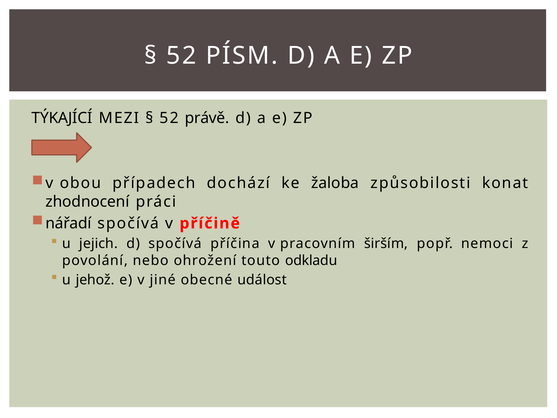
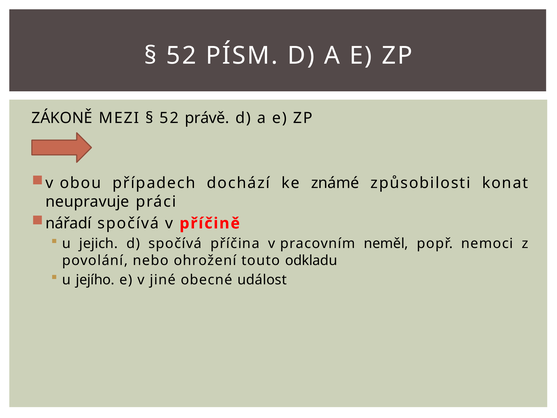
TÝKAJÍCÍ: TÝKAJÍCÍ -> ZÁKONĚ
žaloba: žaloba -> známé
zhodnocení: zhodnocení -> neupravuje
širším: širším -> neměl
jehož: jehož -> jejího
